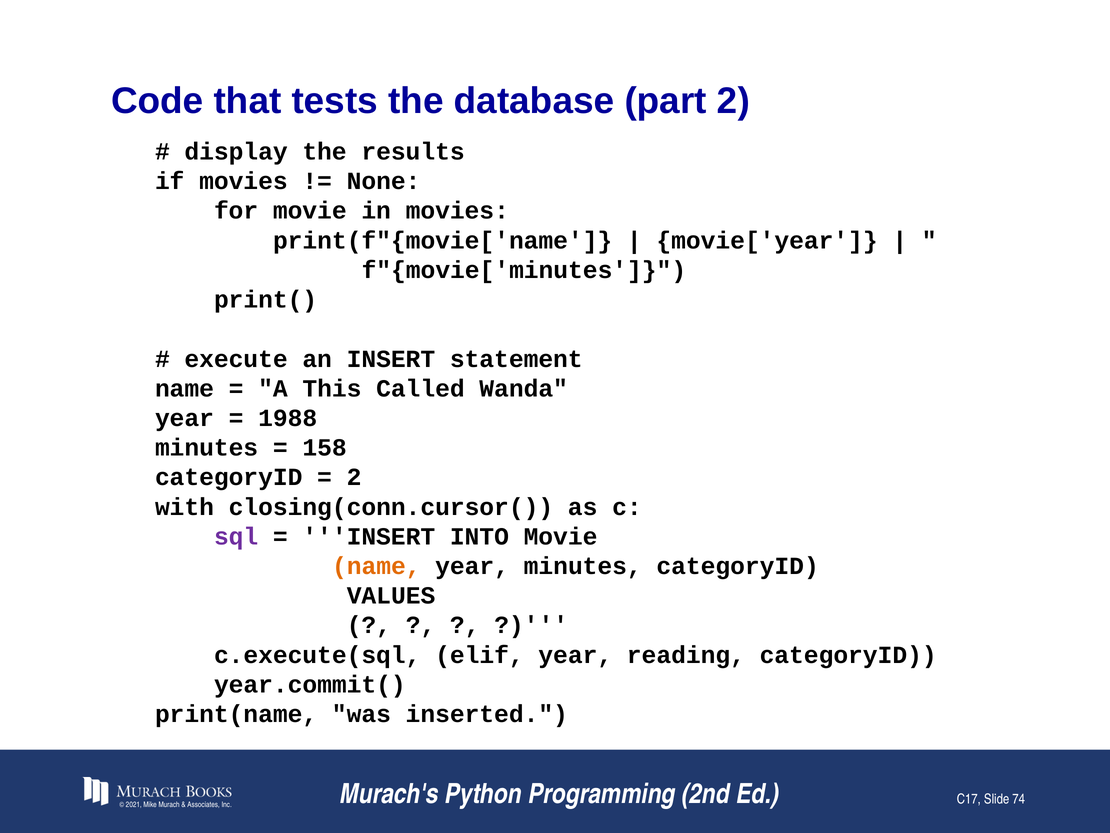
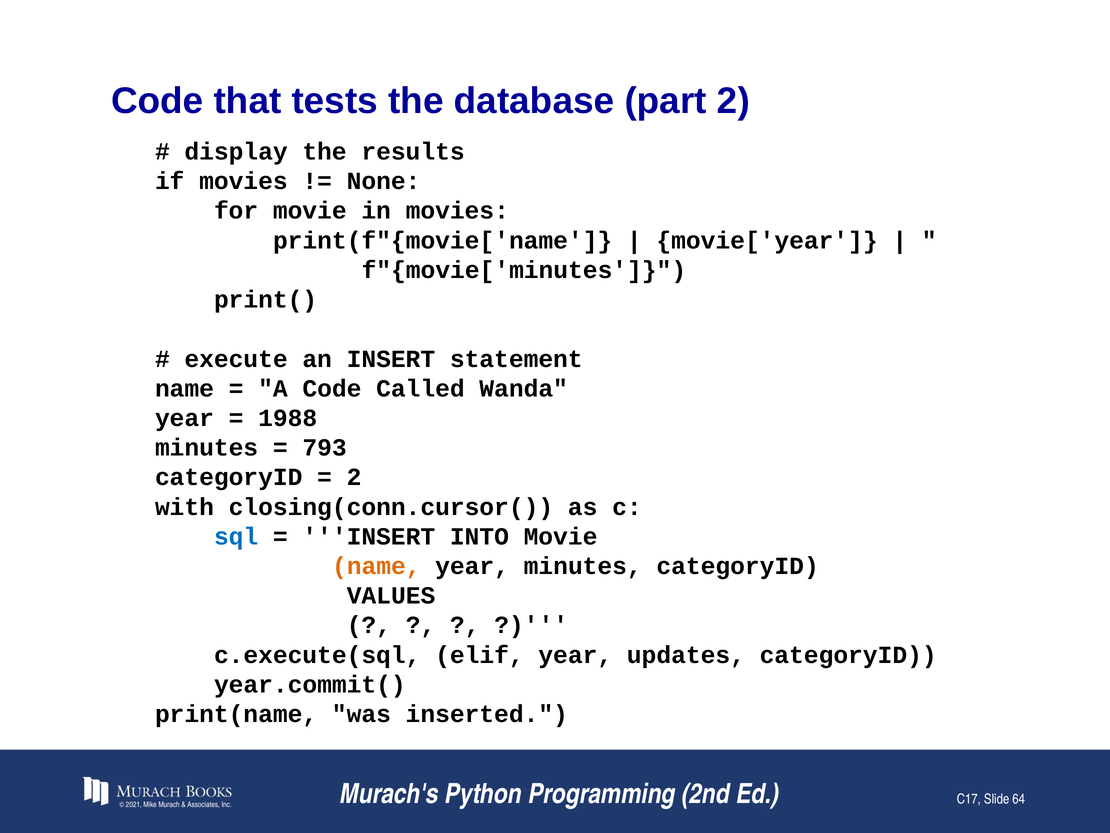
A This: This -> Code
158: 158 -> 793
sql colour: purple -> blue
reading: reading -> updates
74: 74 -> 64
